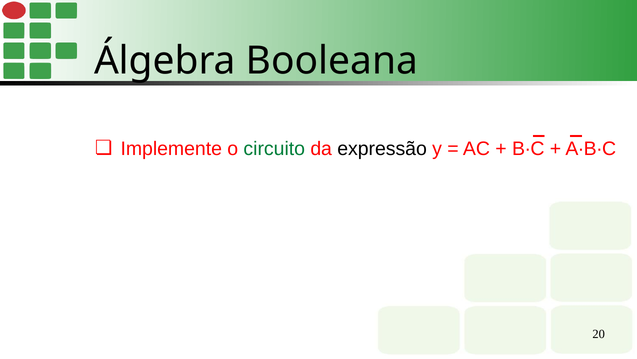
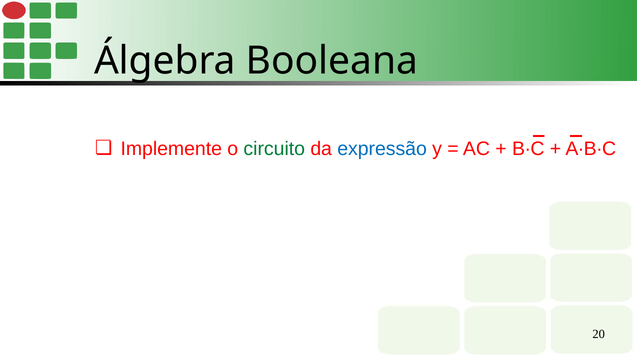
expressão colour: black -> blue
